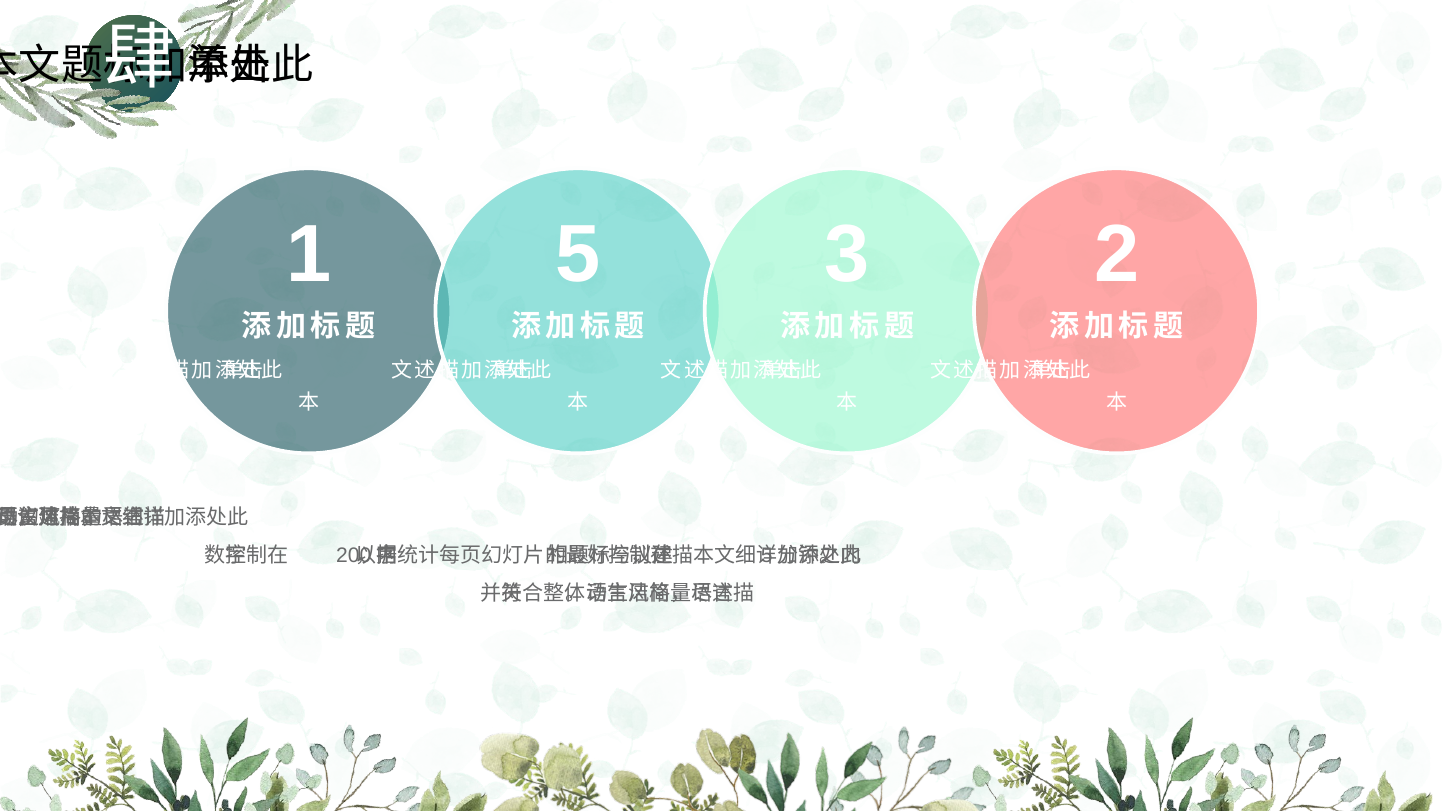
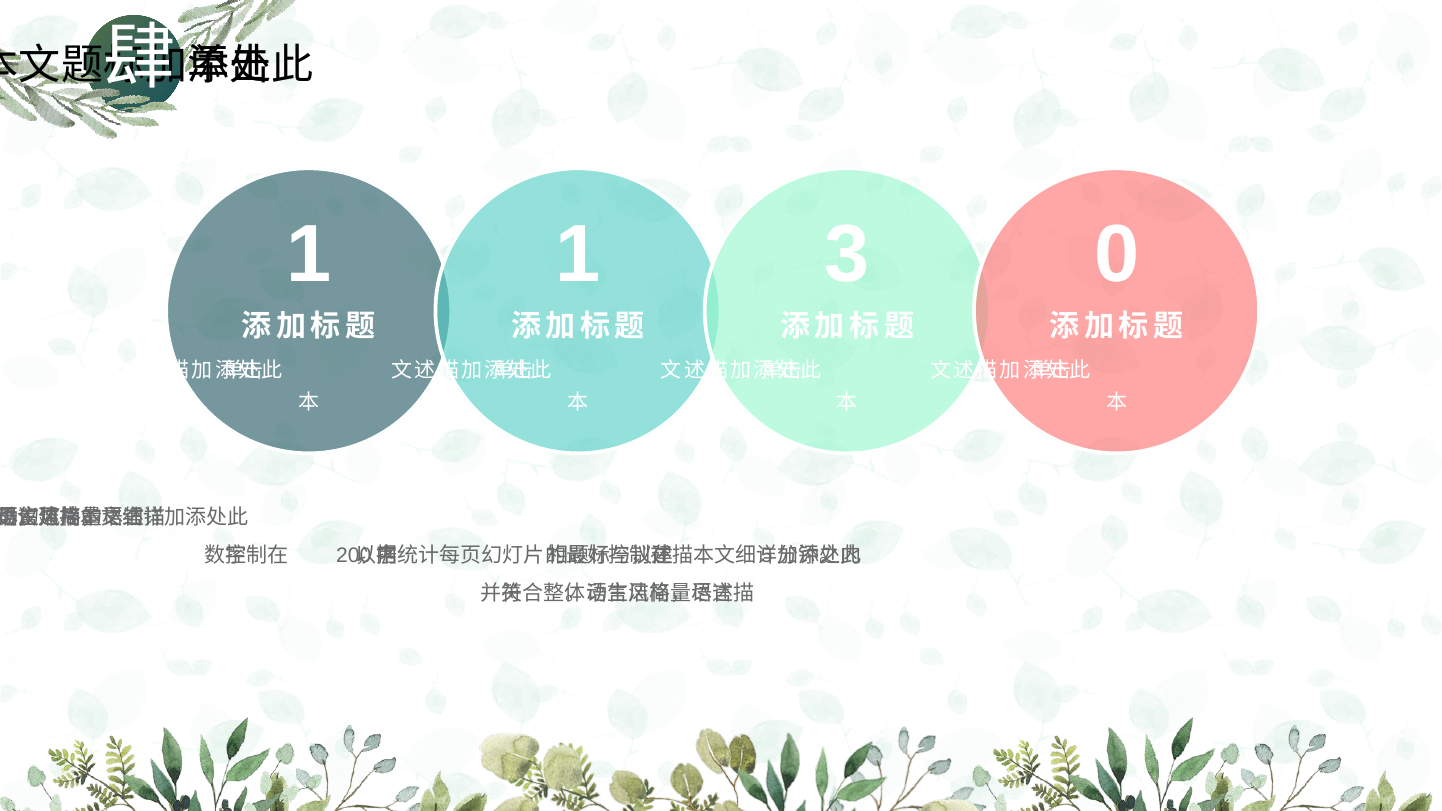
1 5: 5 -> 1
2: 2 -> 0
